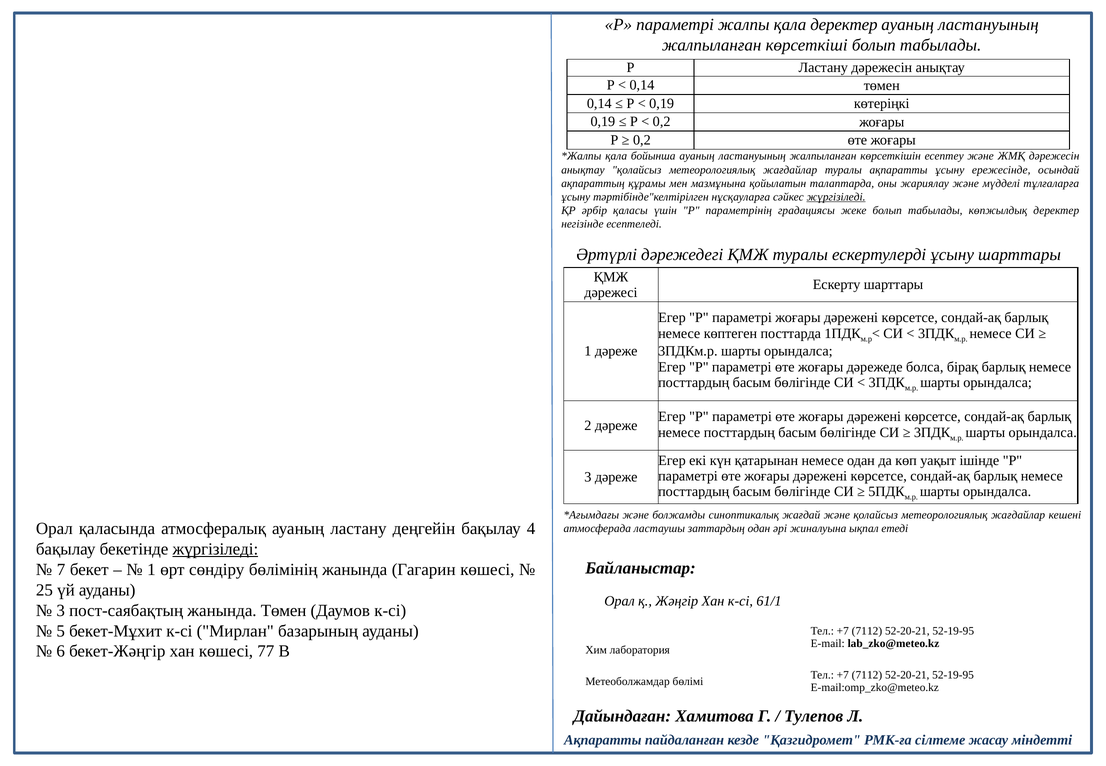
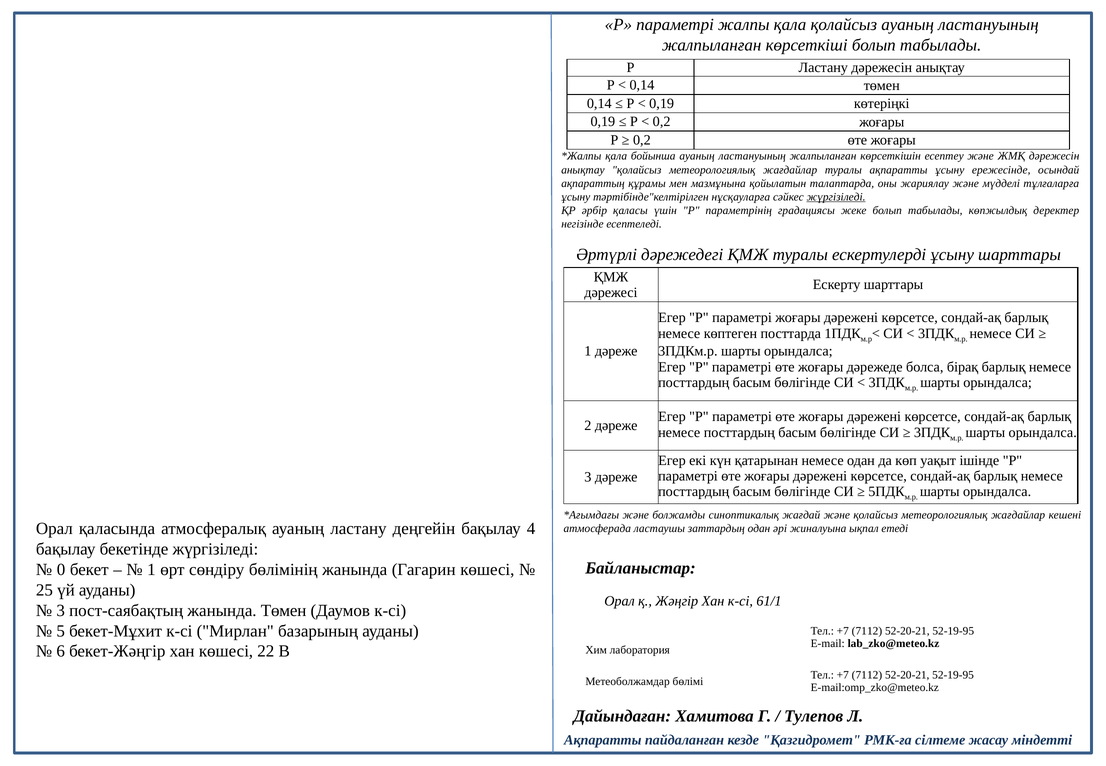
қала деректер: деректер -> қолайсыз
жүргізіледі at (215, 549) underline: present -> none
7: 7 -> 0
77: 77 -> 22
